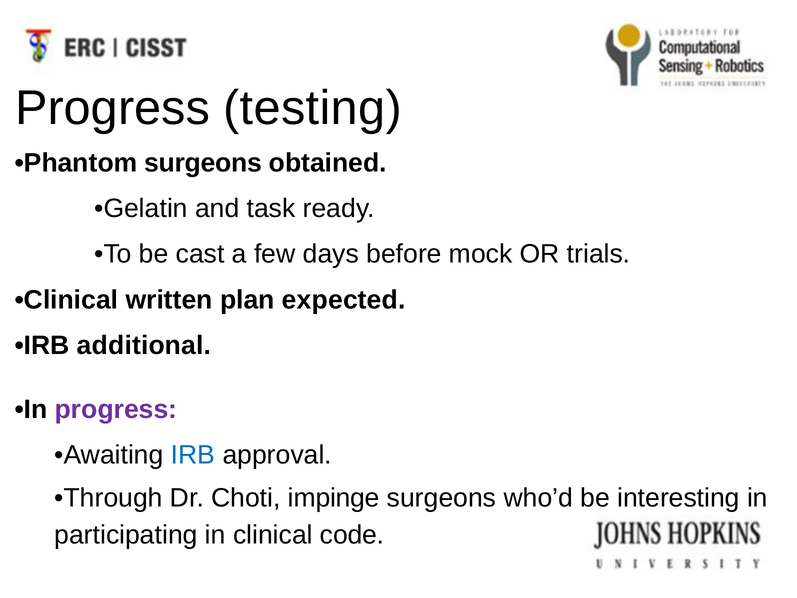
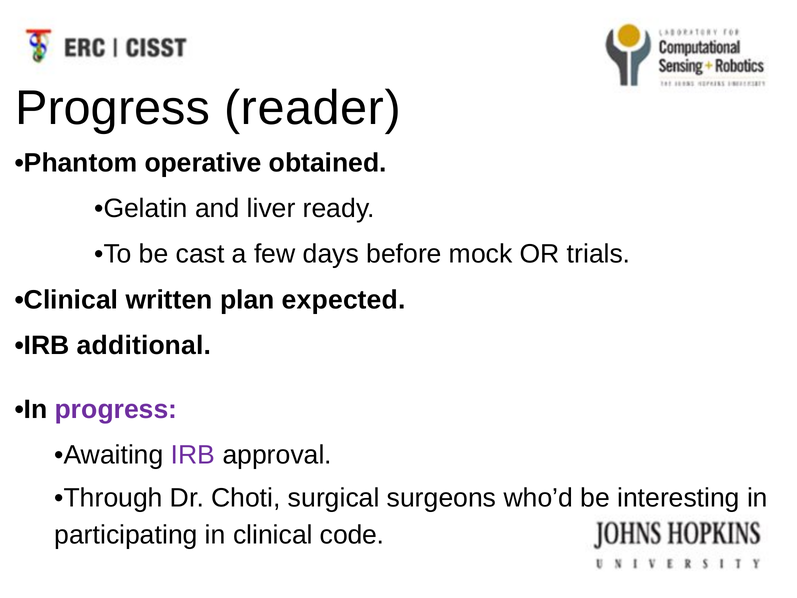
testing: testing -> reader
Phantom surgeons: surgeons -> operative
task: task -> liver
IRB at (193, 455) colour: blue -> purple
impinge: impinge -> surgical
